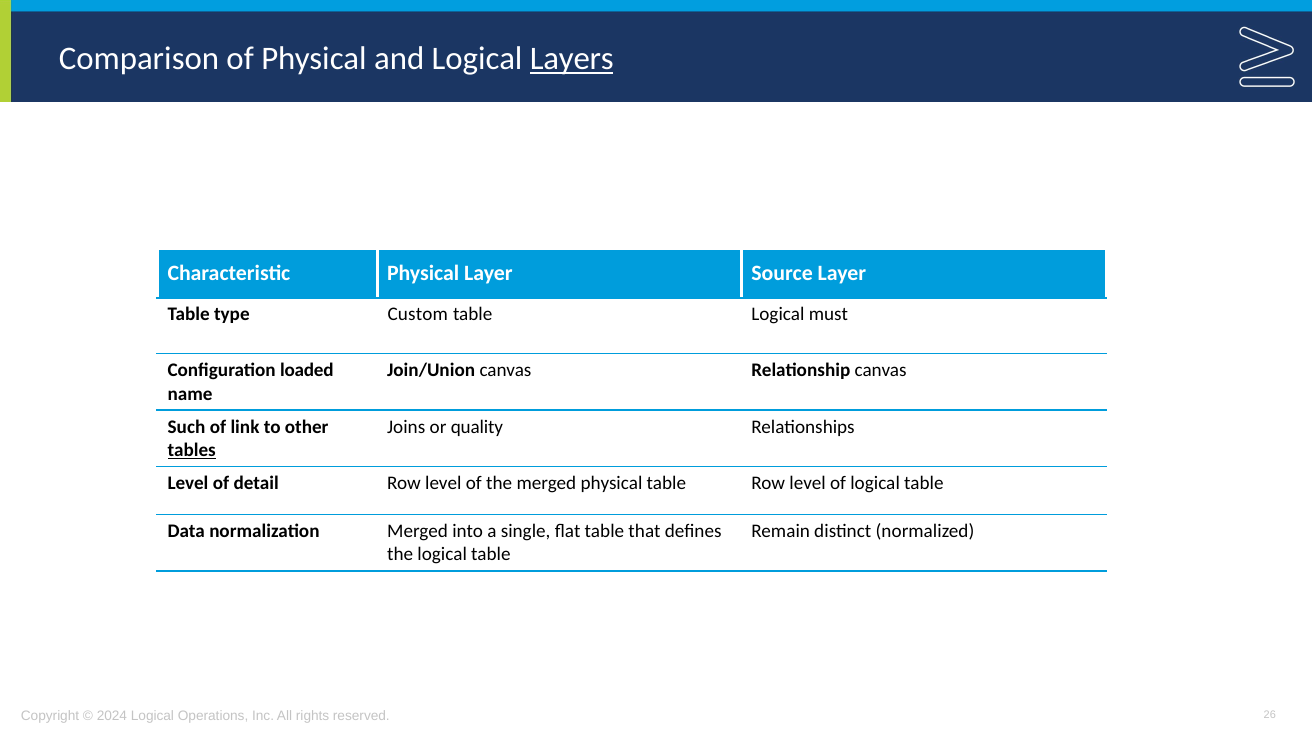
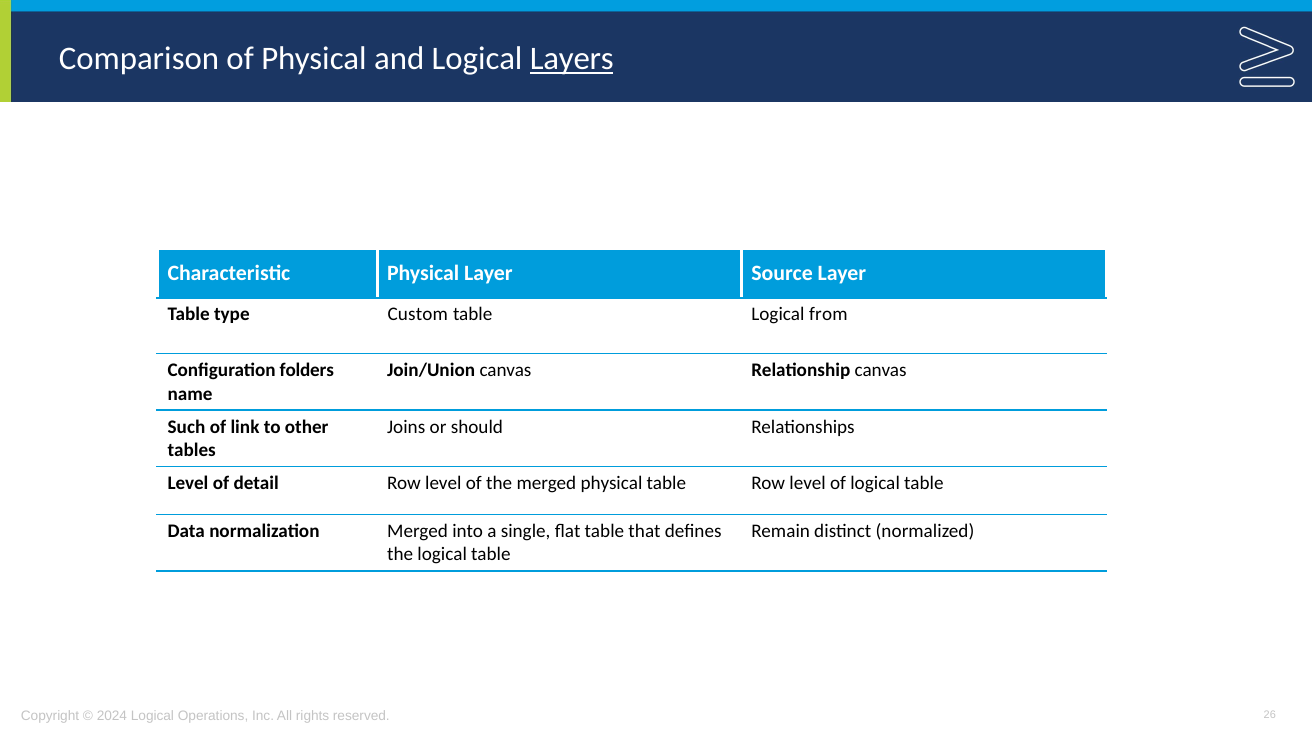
must: must -> from
loaded: loaded -> folders
quality: quality -> should
tables underline: present -> none
